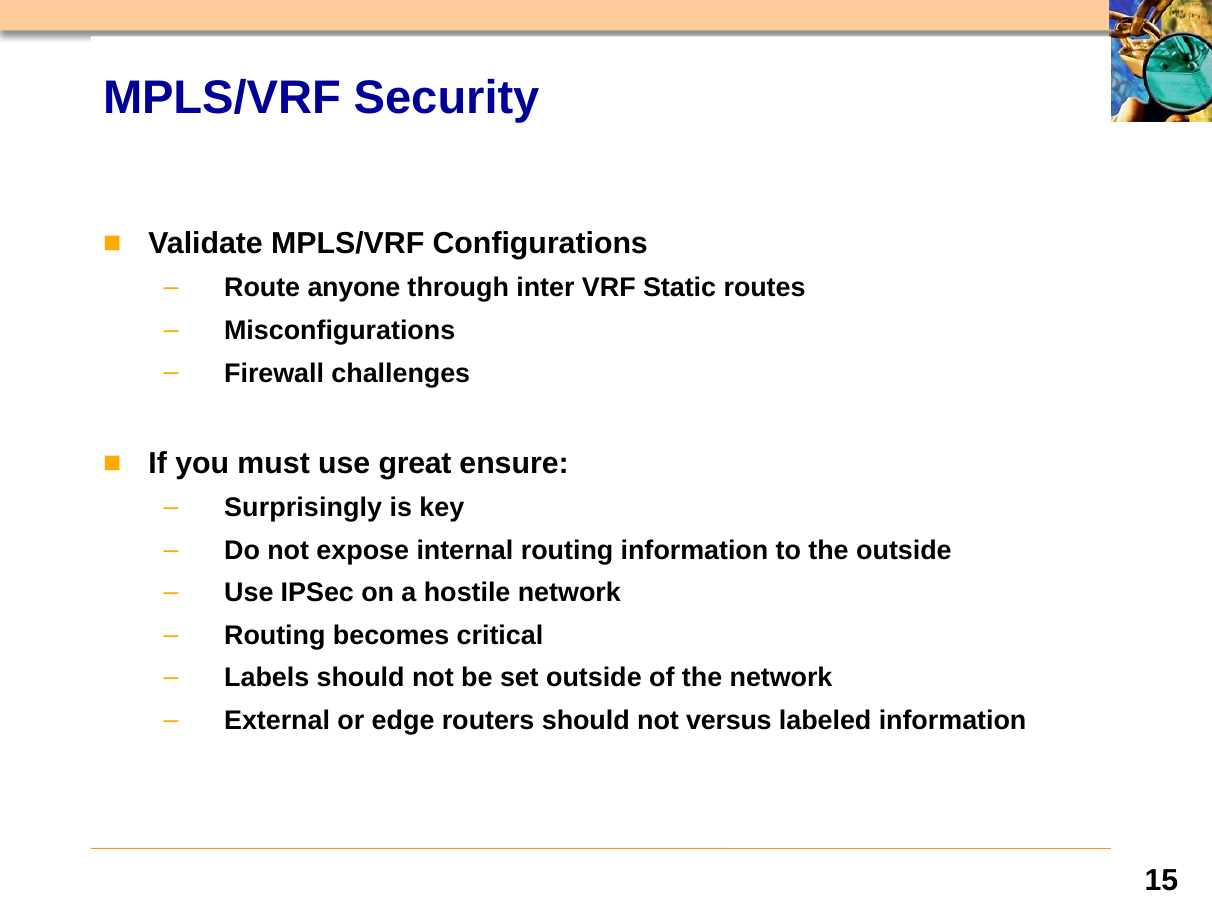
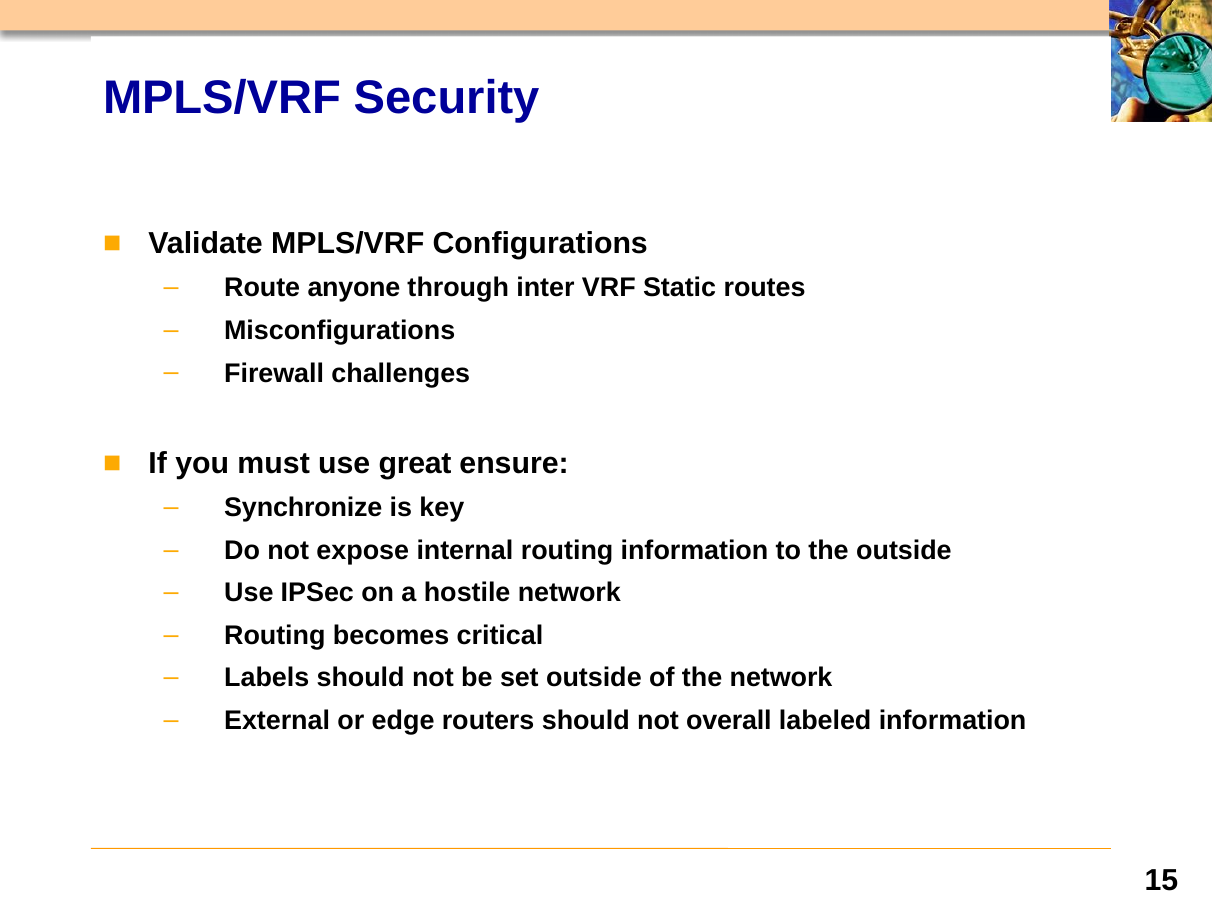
Surprisingly: Surprisingly -> Synchronize
versus: versus -> overall
